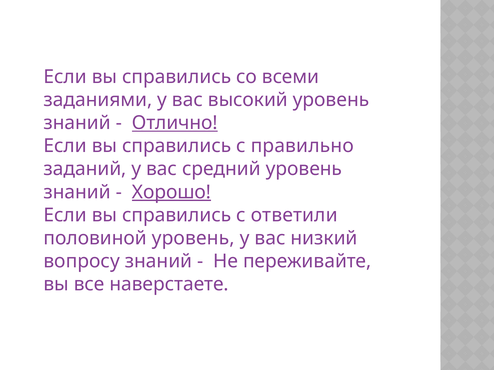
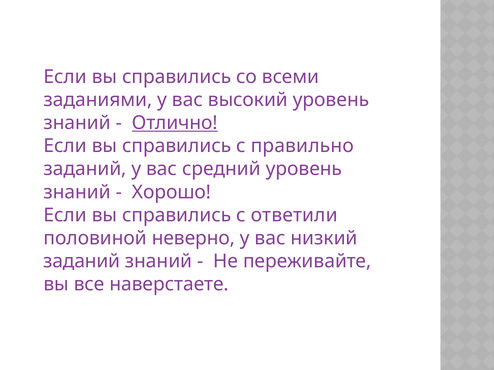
Хорошо underline: present -> none
половиной уровень: уровень -> неверно
вопросу at (82, 261): вопросу -> заданий
